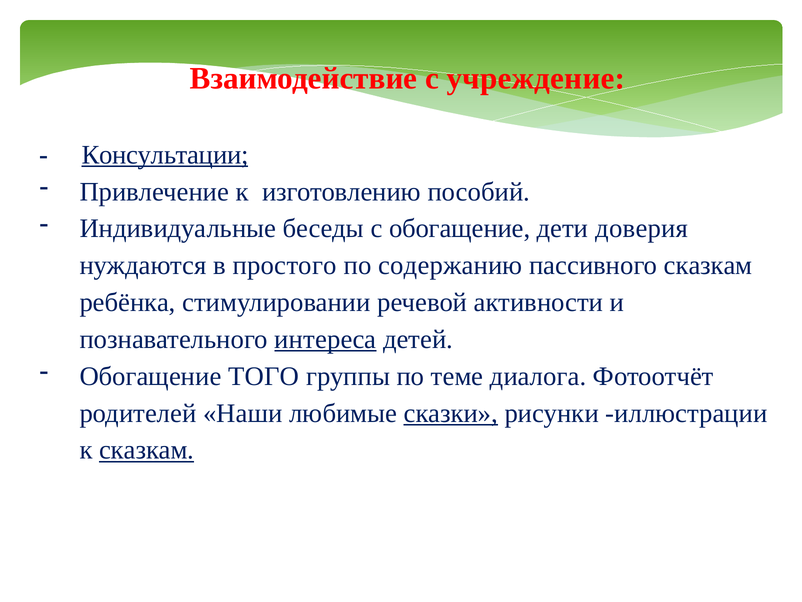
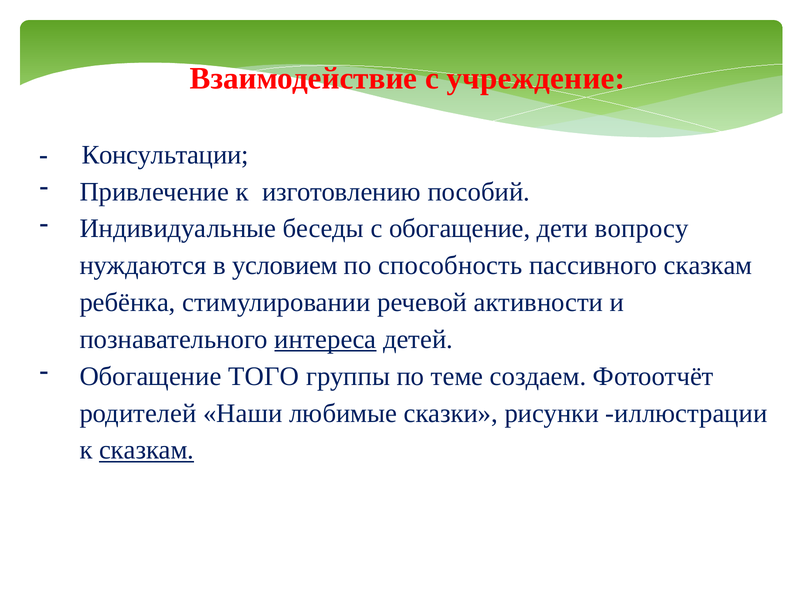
Консультации underline: present -> none
доверия: доверия -> вопросу
простого: простого -> условием
содержанию: содержанию -> способность
диалога: диалога -> создаем
сказки underline: present -> none
